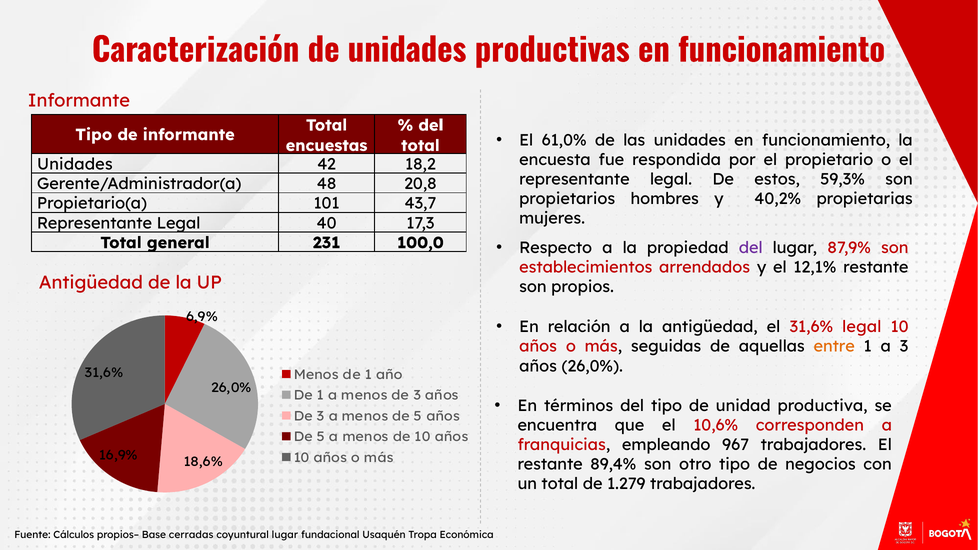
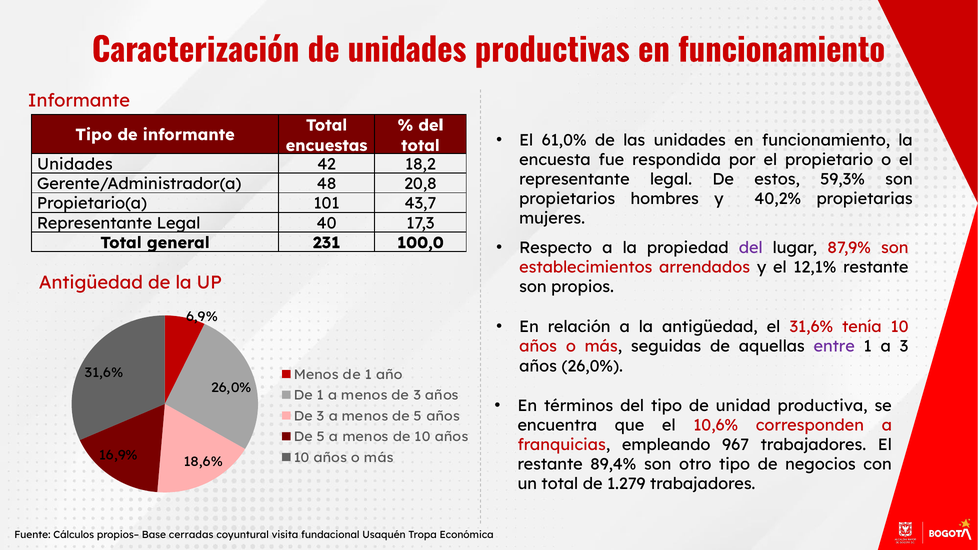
31,6% legal: legal -> tenía
entre colour: orange -> purple
coyuntural lugar: lugar -> visita
